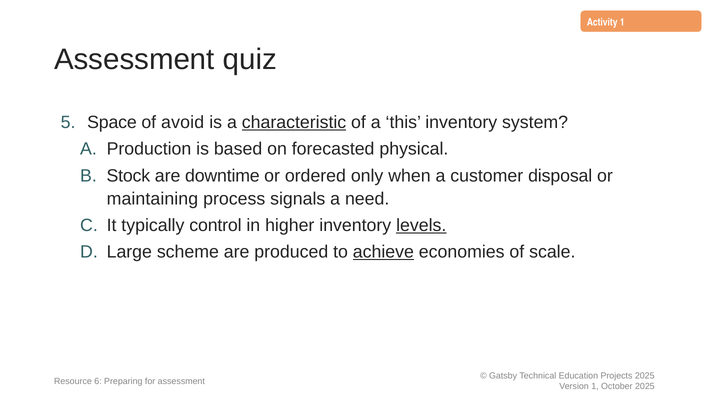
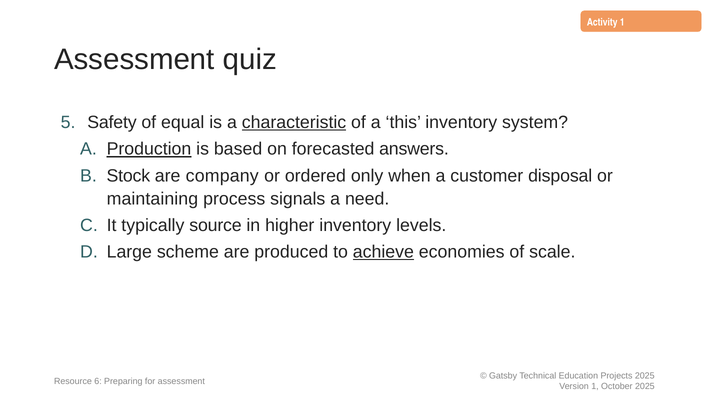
Space: Space -> Safety
avoid: avoid -> equal
Production underline: none -> present
physical: physical -> answers
downtime: downtime -> company
control: control -> source
levels underline: present -> none
